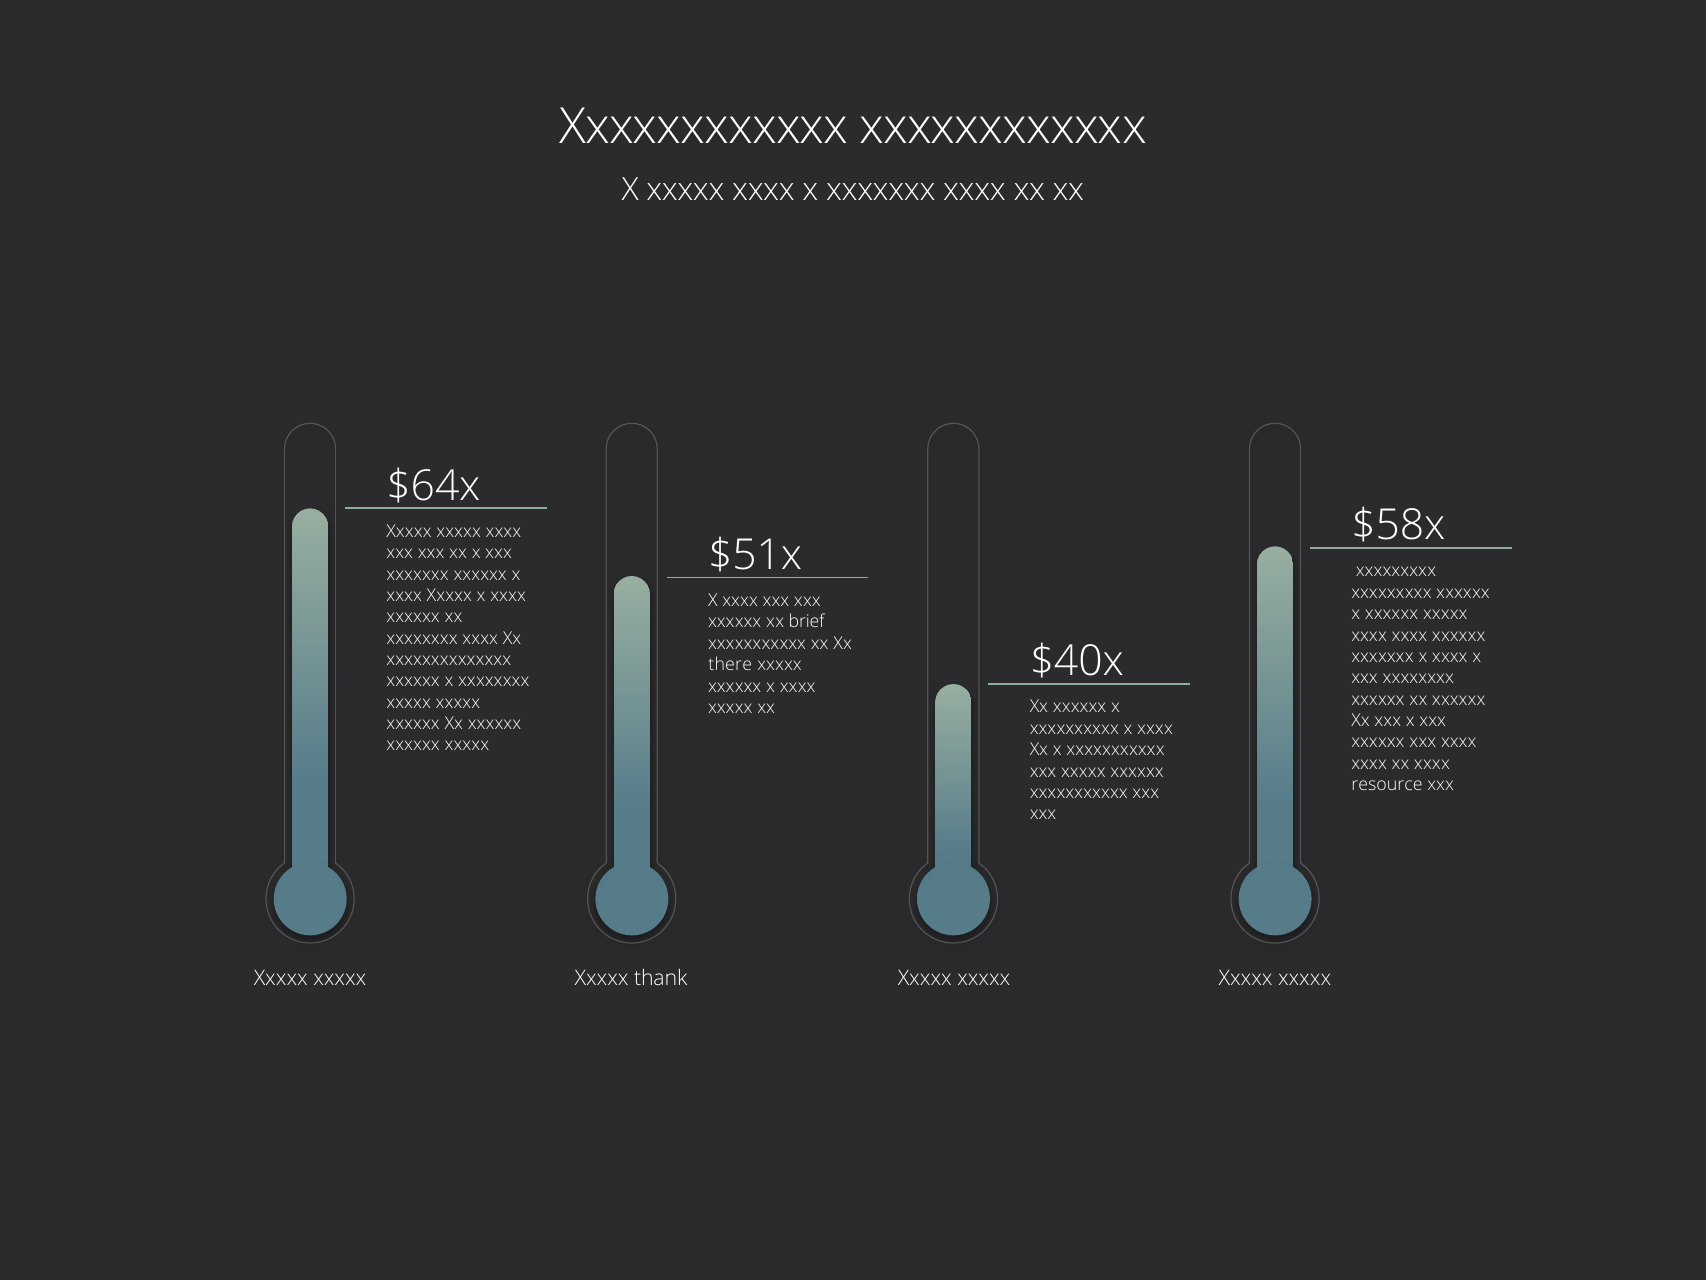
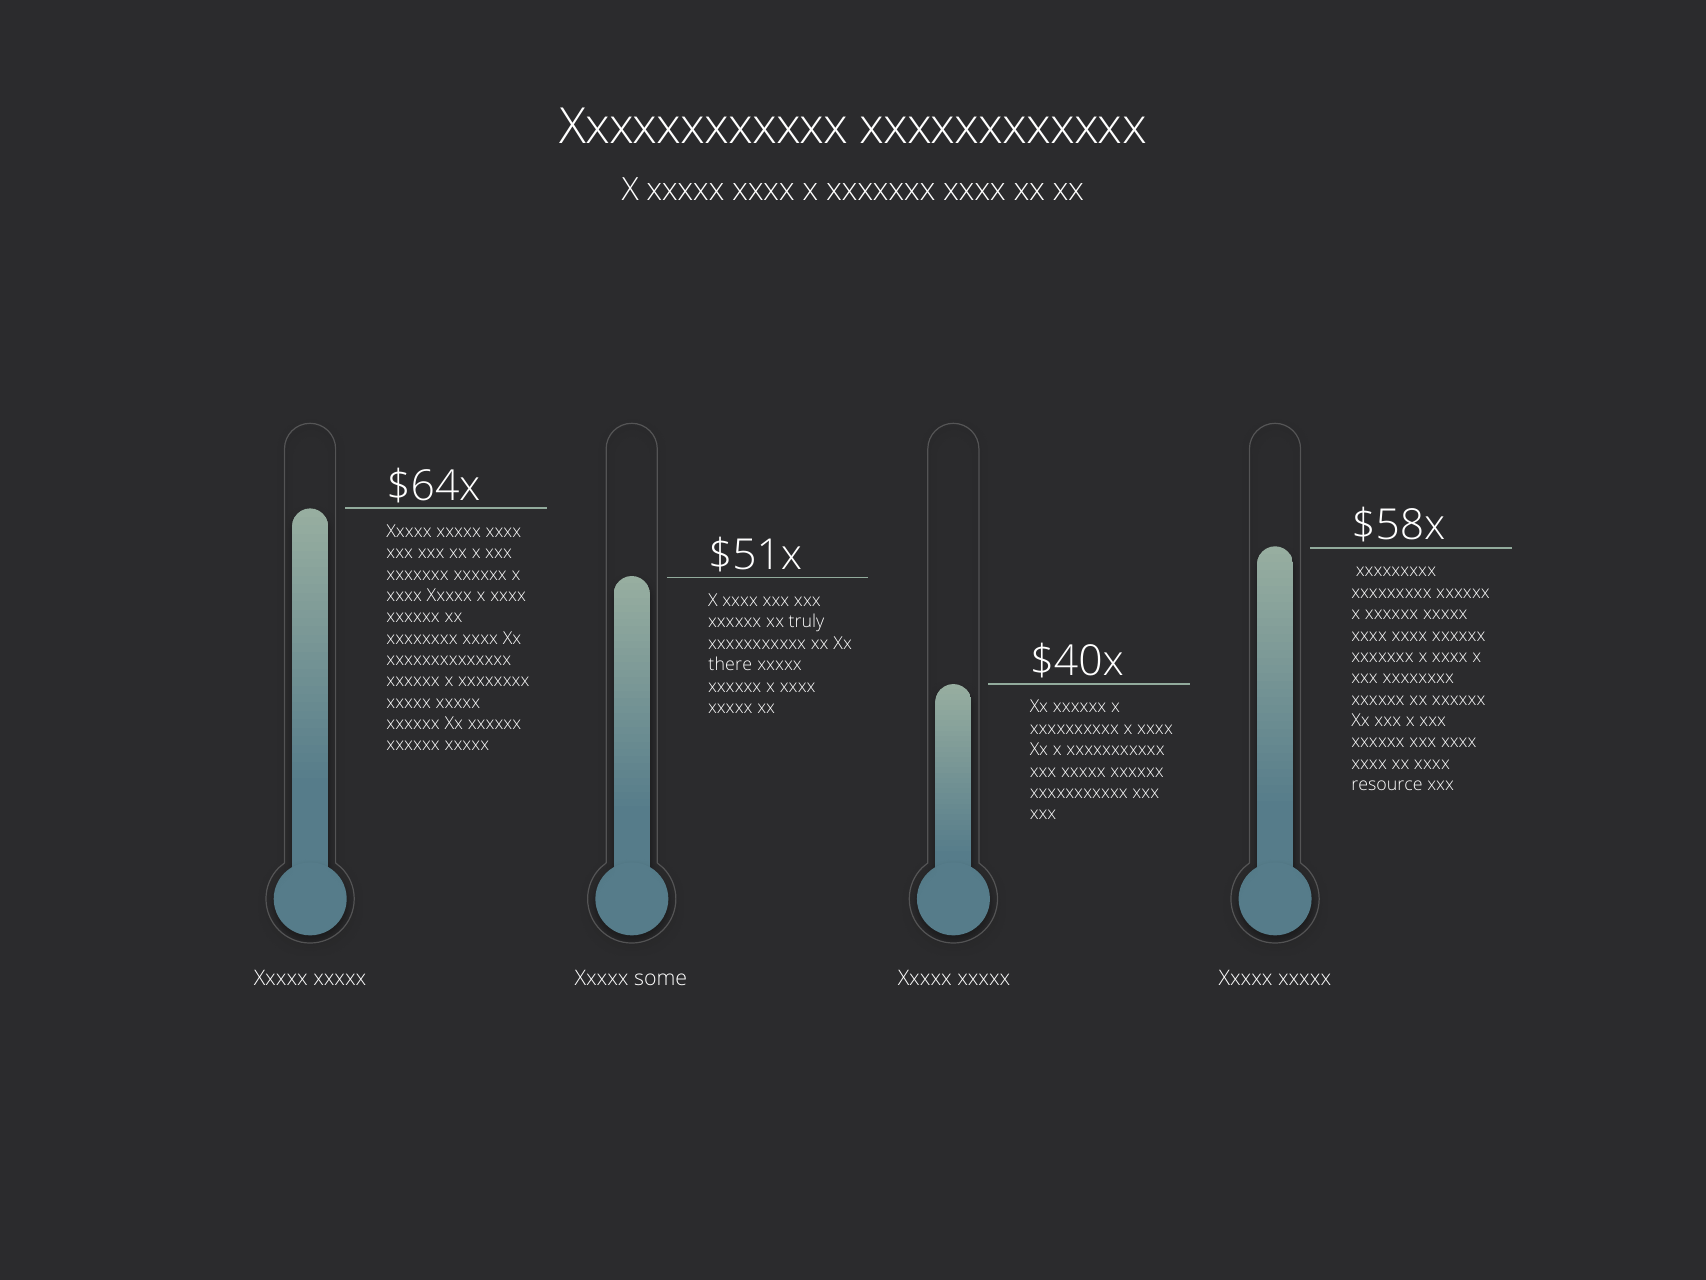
brief: brief -> truly
thank: thank -> some
